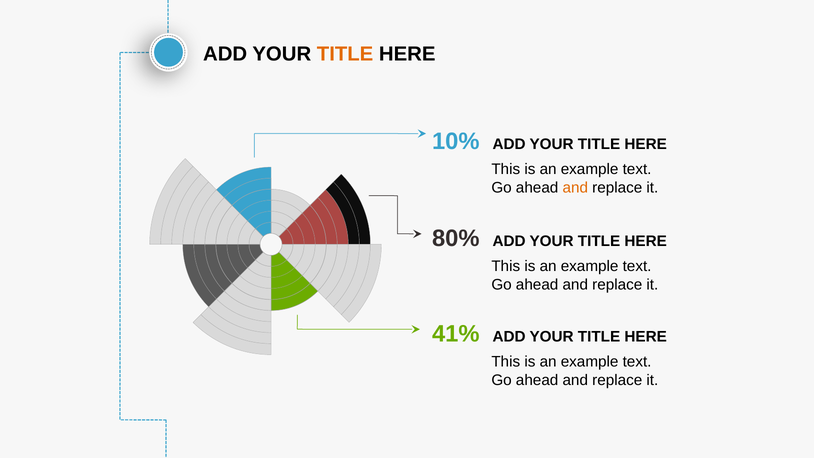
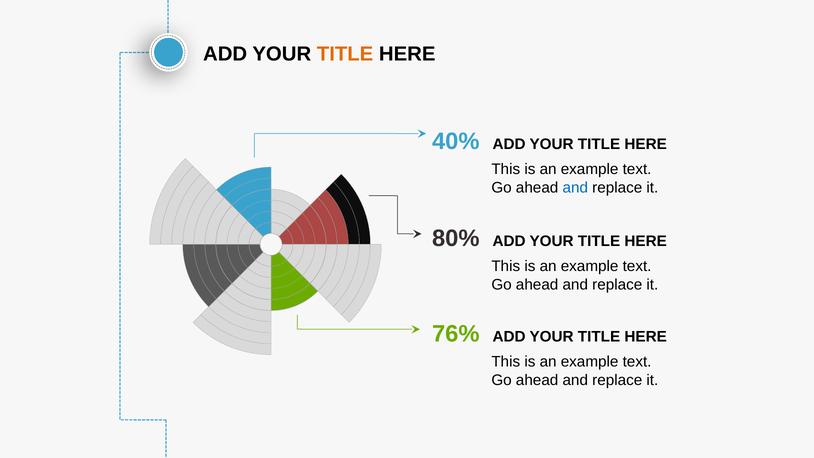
10%: 10% -> 40%
and at (575, 188) colour: orange -> blue
41%: 41% -> 76%
